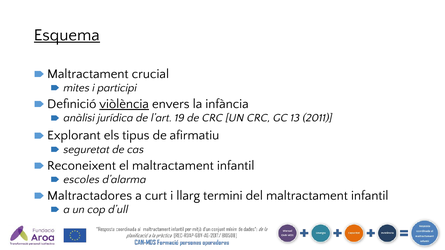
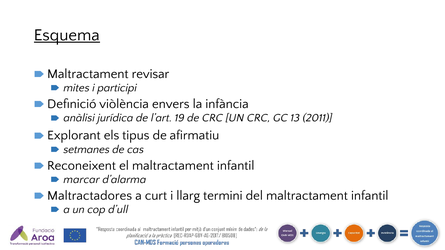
crucial: crucial -> revisar
viòlència underline: present -> none
seguretat: seguretat -> setmanes
escoles: escoles -> marcar
